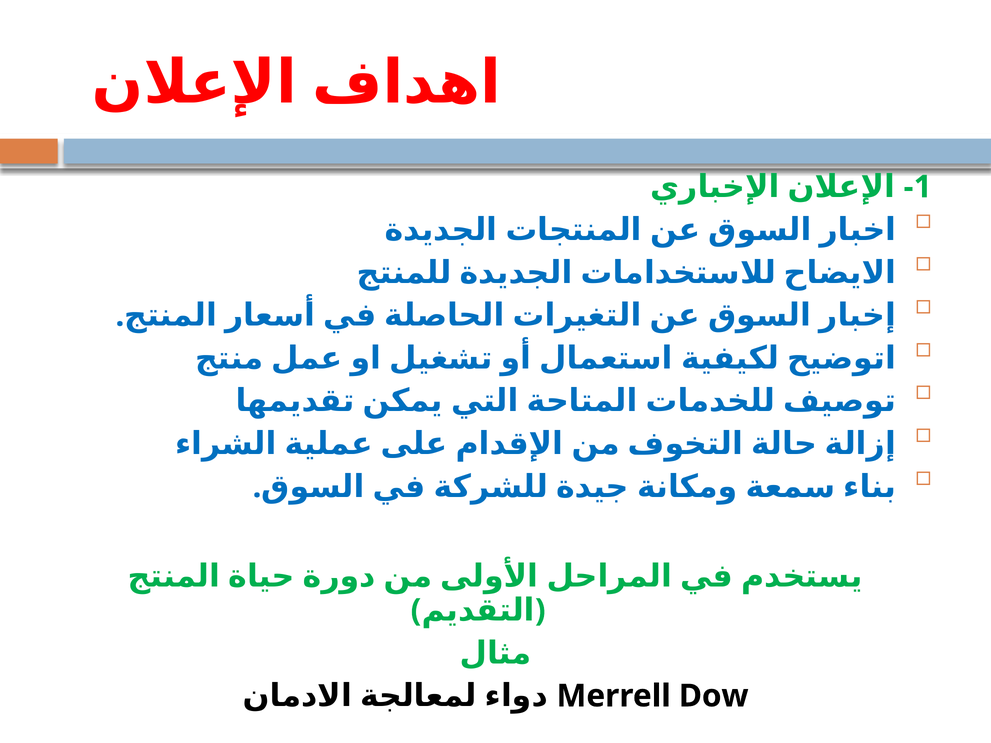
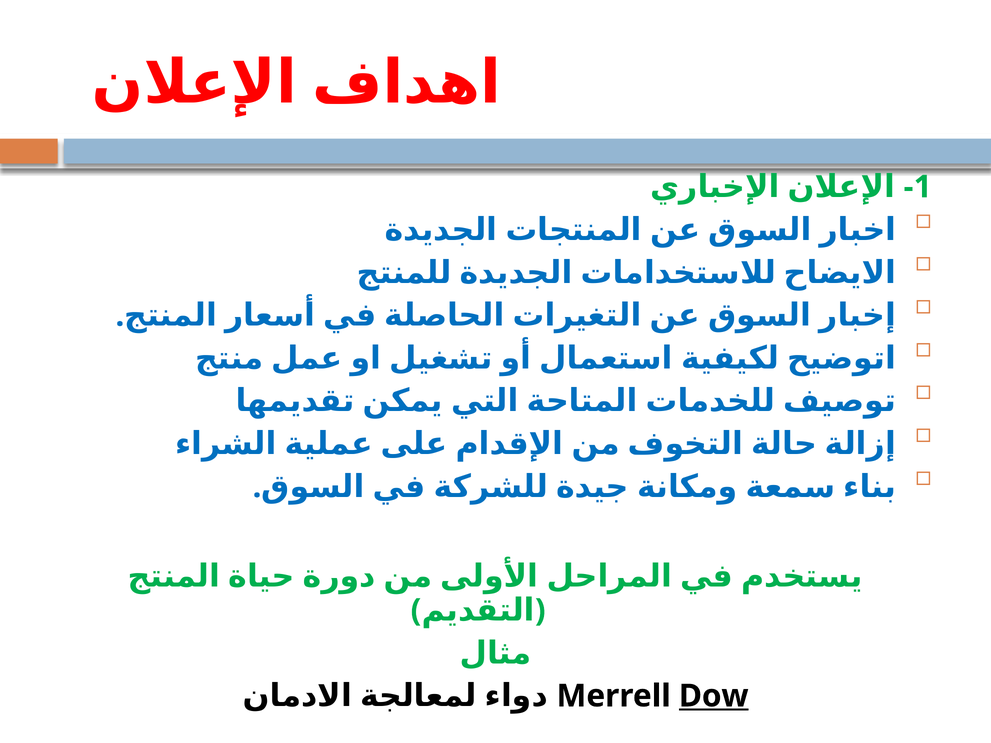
Dow underline: none -> present
